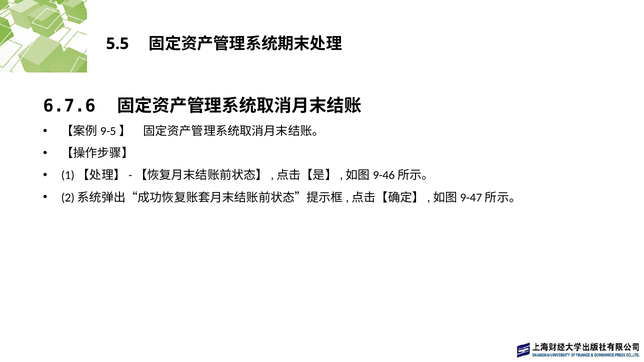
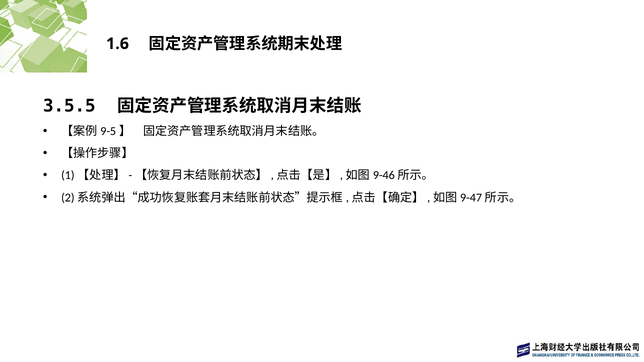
5.5: 5.5 -> 1.6
6.7.6: 6.7.6 -> 3.5.5
